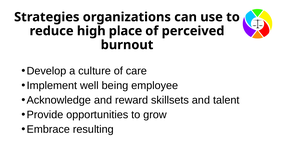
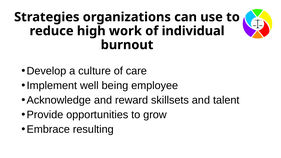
place: place -> work
perceived: perceived -> individual
